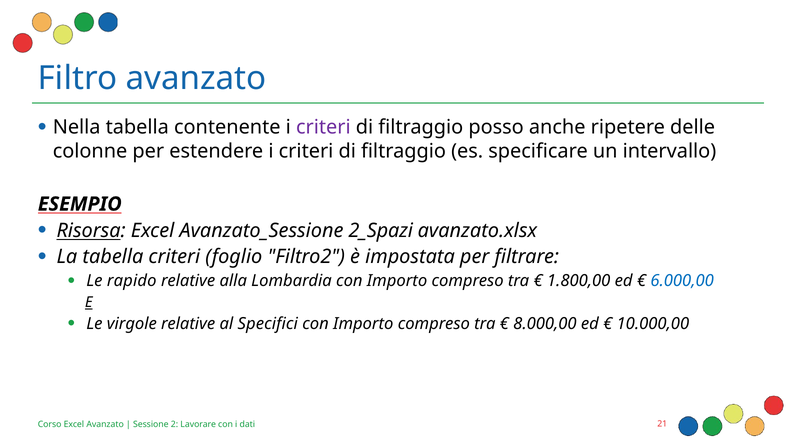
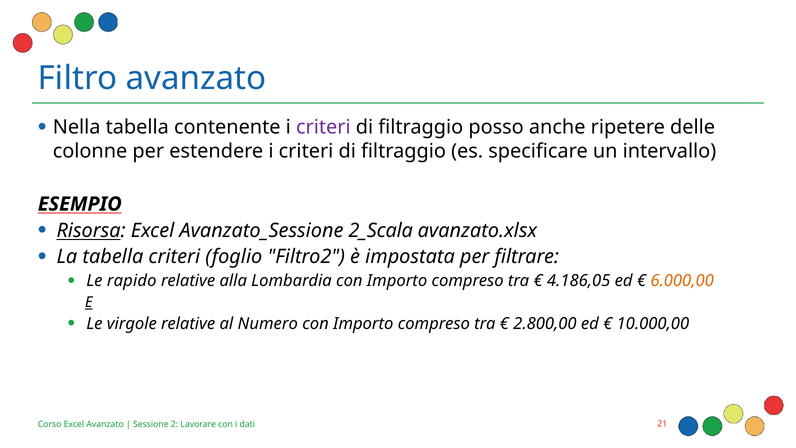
2_Spazi: 2_Spazi -> 2_Scala
1.800,00: 1.800,00 -> 4.186,05
6.000,00 colour: blue -> orange
Specifici: Specifici -> Numero
8.000,00: 8.000,00 -> 2.800,00
